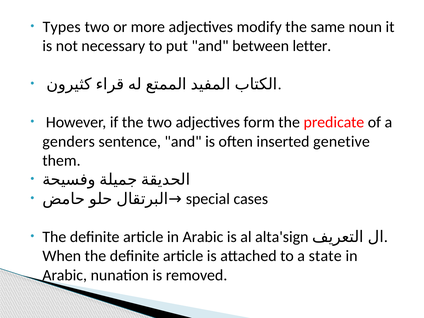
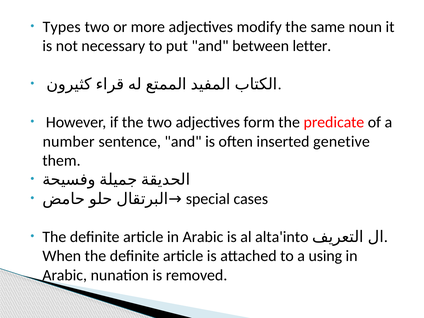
genders: genders -> number
alta'sign: alta'sign -> alta'into
state: state -> using
